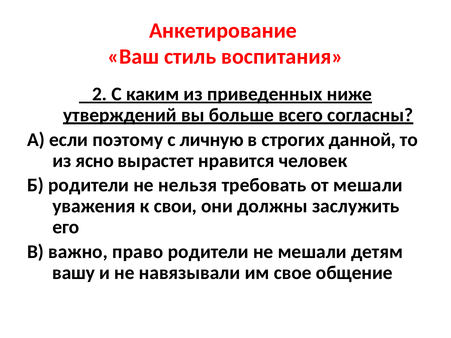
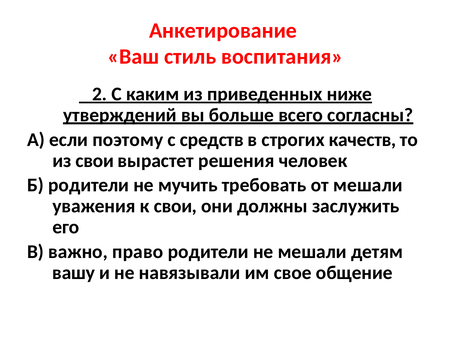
личную: личную -> средств
данной: данной -> качеств
из ясно: ясно -> свои
нравится: нравится -> решения
нельзя: нельзя -> мучить
